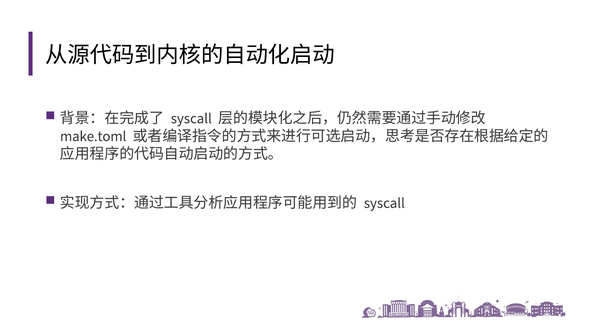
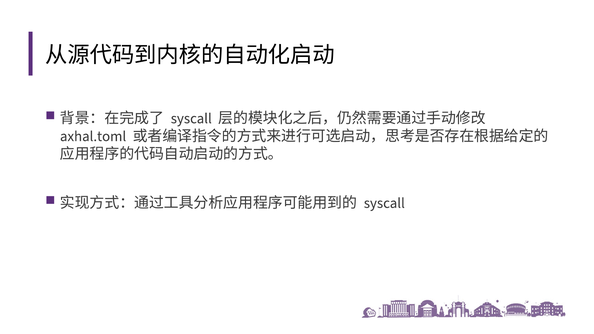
make.toml: make.toml -> axhal.toml
